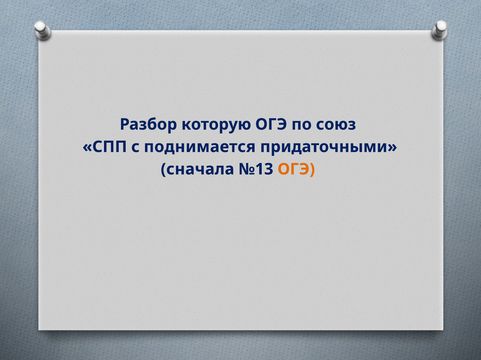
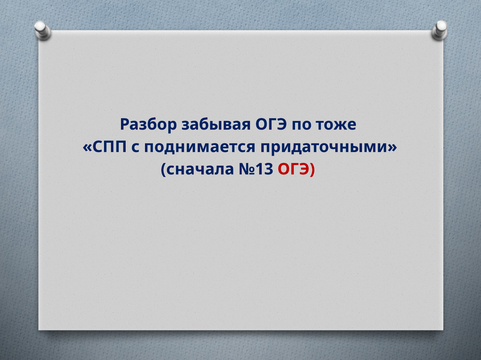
которую: которую -> забывая
союз: союз -> тоже
ОГЭ at (296, 170) colour: orange -> red
